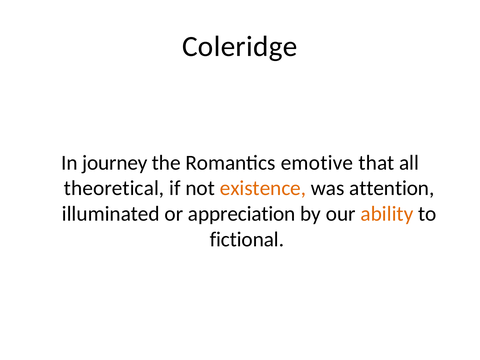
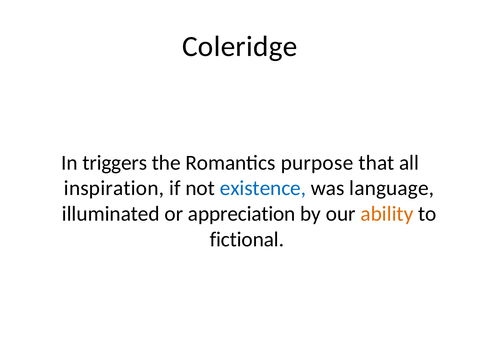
journey: journey -> triggers
emotive: emotive -> purpose
theoretical: theoretical -> inspiration
existence colour: orange -> blue
attention: attention -> language
